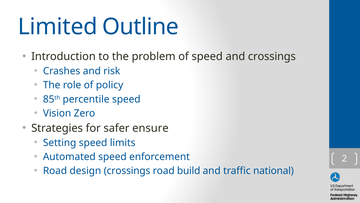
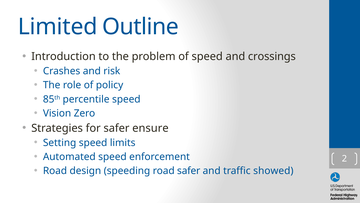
design crossings: crossings -> speeding
road build: build -> safer
national: national -> showed
